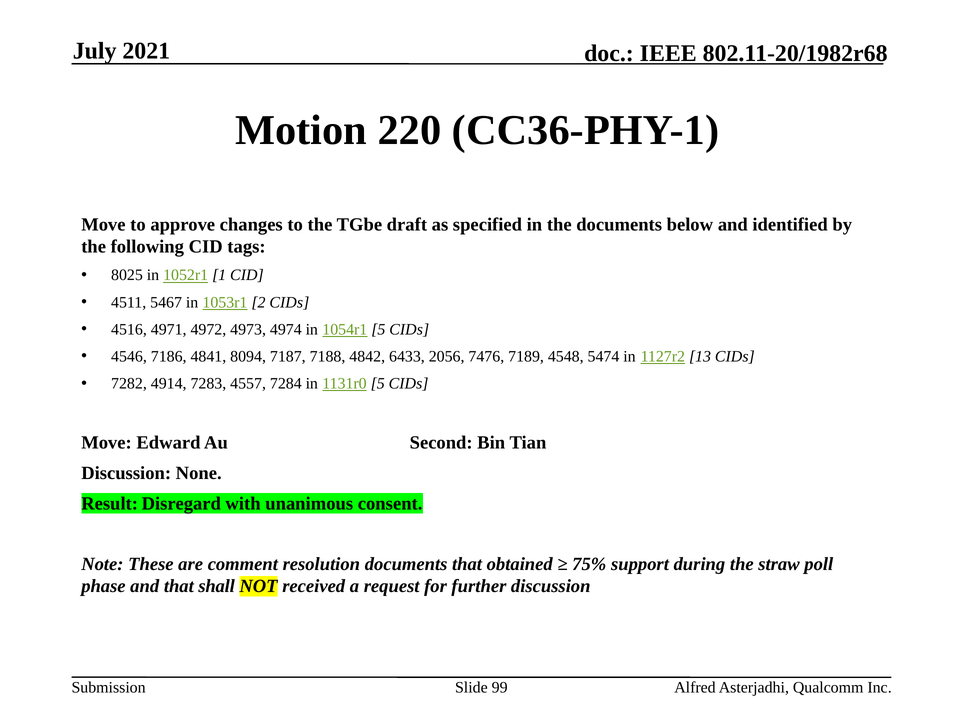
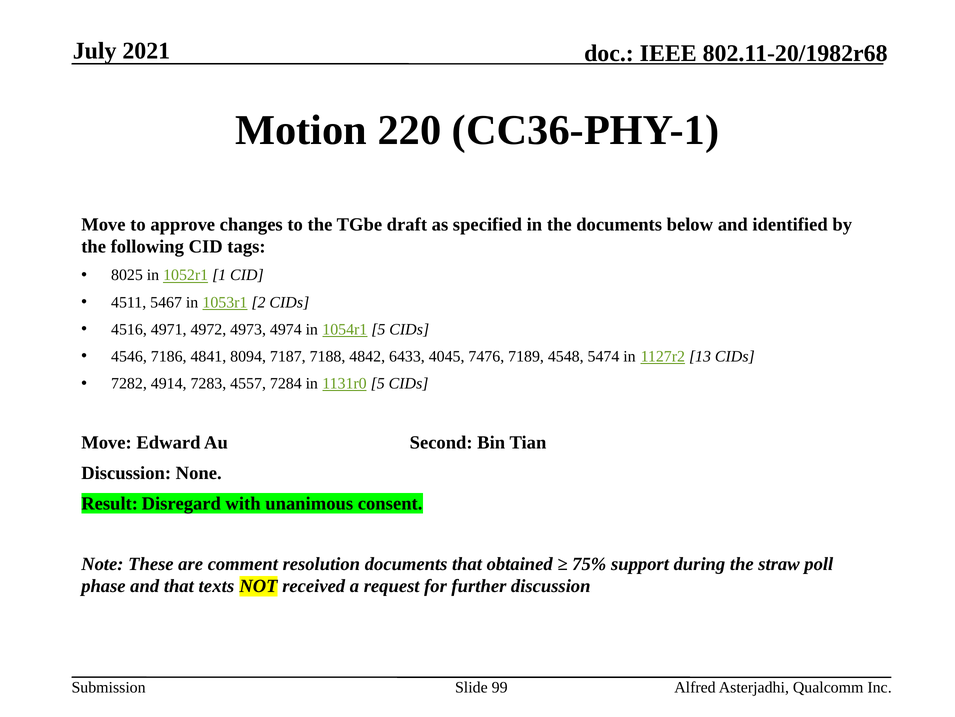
2056: 2056 -> 4045
shall: shall -> texts
